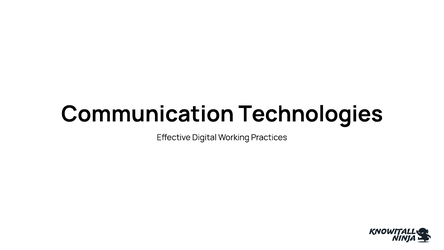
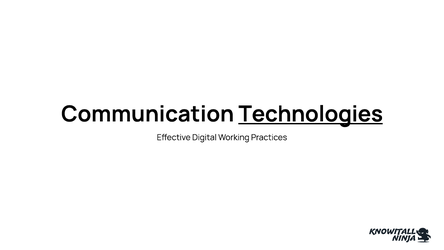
Technologies underline: none -> present
